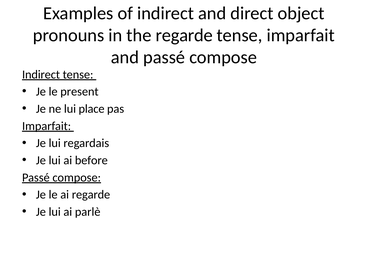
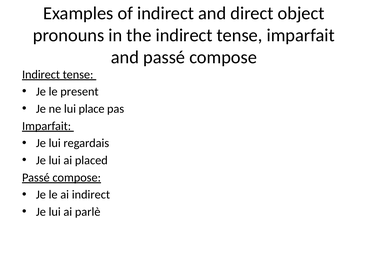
the regarde: regarde -> indirect
before: before -> placed
ai regarde: regarde -> indirect
